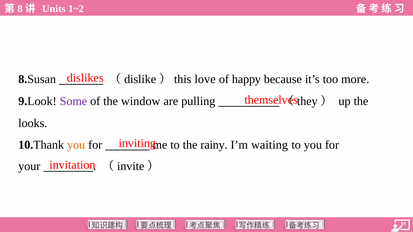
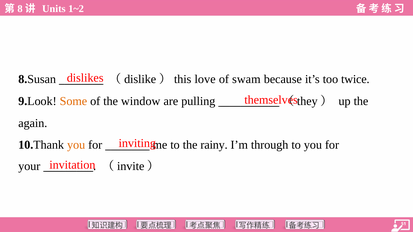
happy: happy -> swam
more: more -> twice
Some colour: purple -> orange
looks: looks -> again
waiting: waiting -> through
